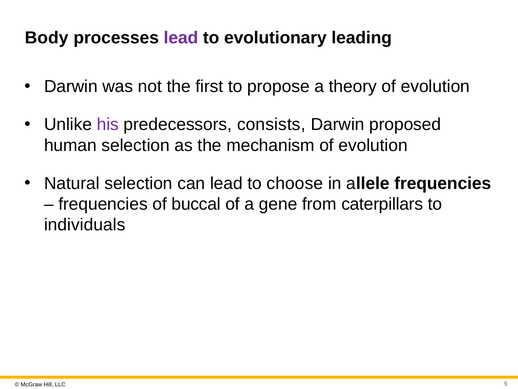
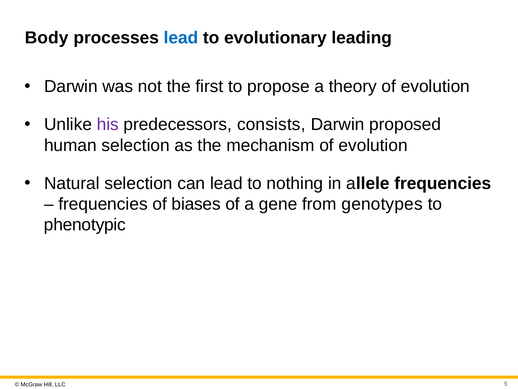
lead at (181, 38) colour: purple -> blue
choose: choose -> nothing
buccal: buccal -> biases
caterpillars: caterpillars -> genotypes
individuals: individuals -> phenotypic
